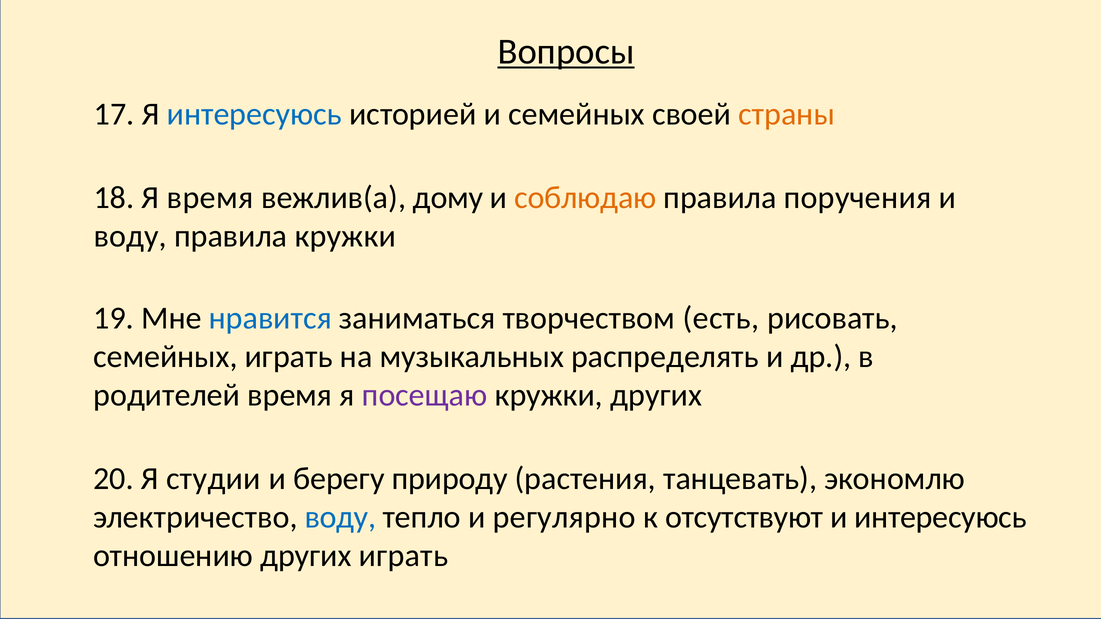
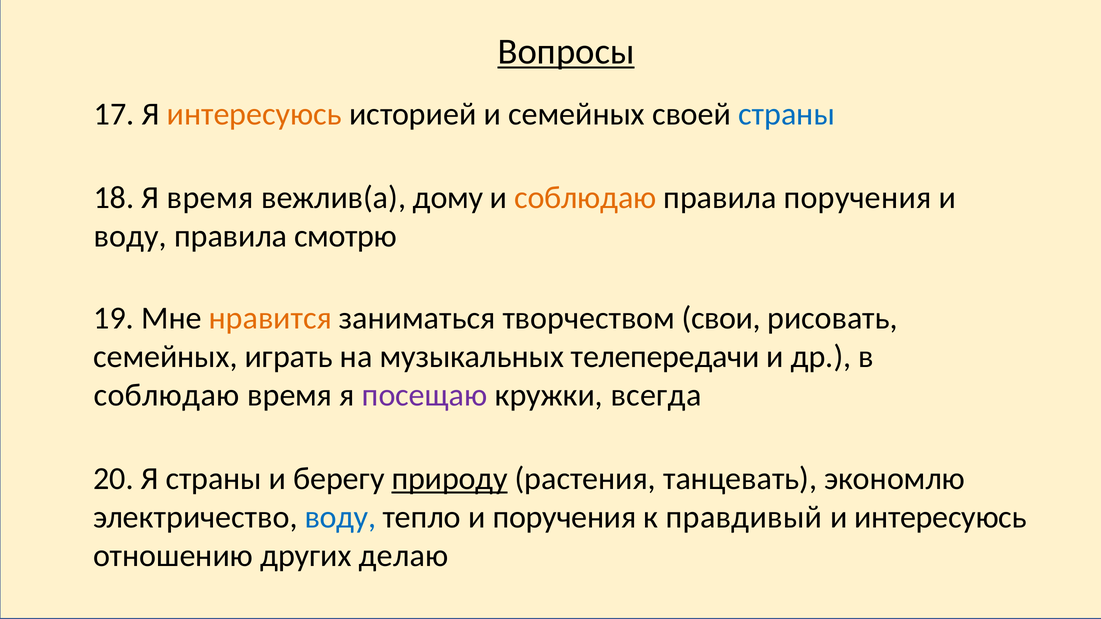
интересуюсь at (254, 114) colour: blue -> orange
страны at (787, 114) colour: orange -> blue
правила кружки: кружки -> смотрю
нравится colour: blue -> orange
есть: есть -> свои
распределять: распределять -> телепередачи
родителей at (167, 395): родителей -> соблюдаю
кружки других: других -> всегда
Я студии: студии -> страны
природу underline: none -> present
и регулярно: регулярно -> поручения
отсутствуют: отсутствуют -> правдивый
других играть: играть -> делаю
